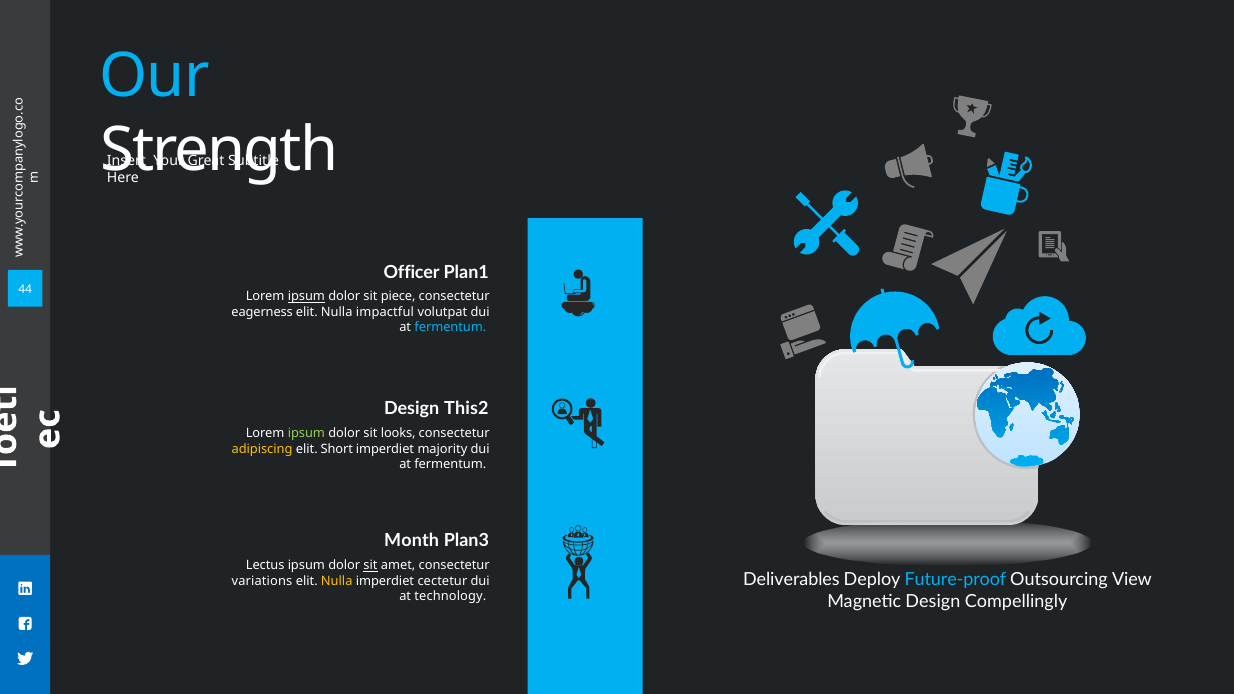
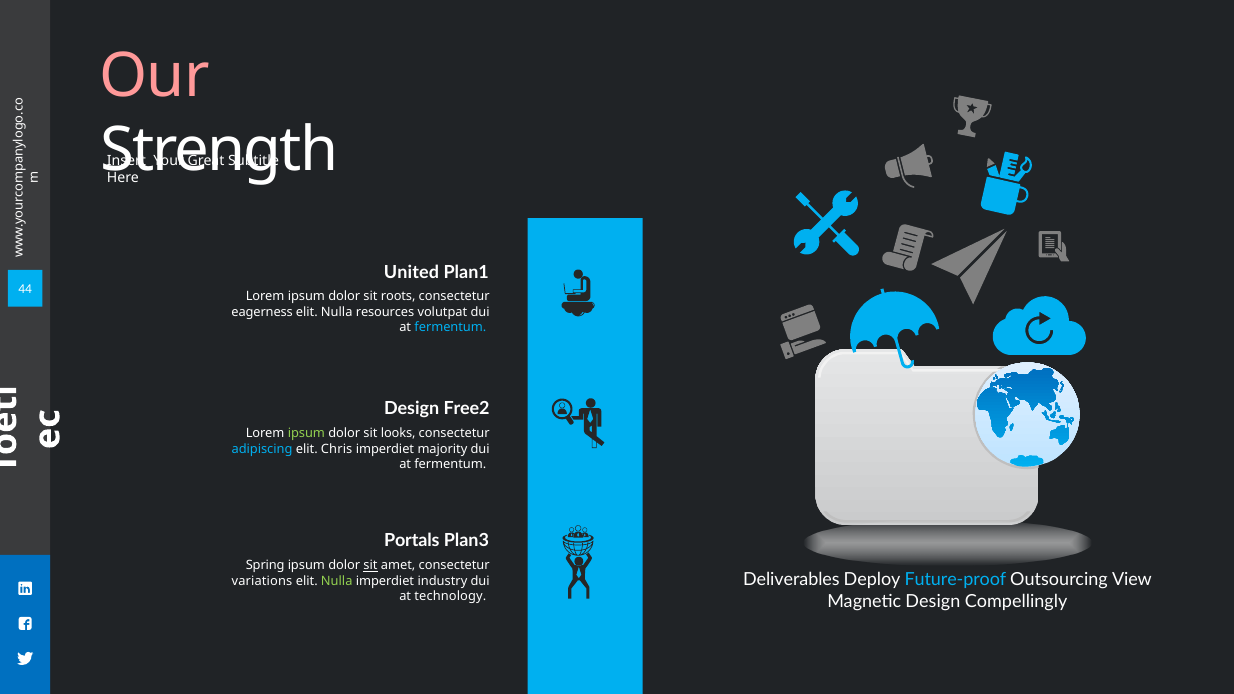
Our colour: light blue -> pink
Officer: Officer -> United
ipsum at (306, 297) underline: present -> none
piece: piece -> roots
impactful: impactful -> resources
This2: This2 -> Free2
adipiscing colour: yellow -> light blue
Short: Short -> Chris
Month: Month -> Portals
Lectus: Lectus -> Spring
Nulla at (337, 581) colour: yellow -> light green
cectetur: cectetur -> industry
